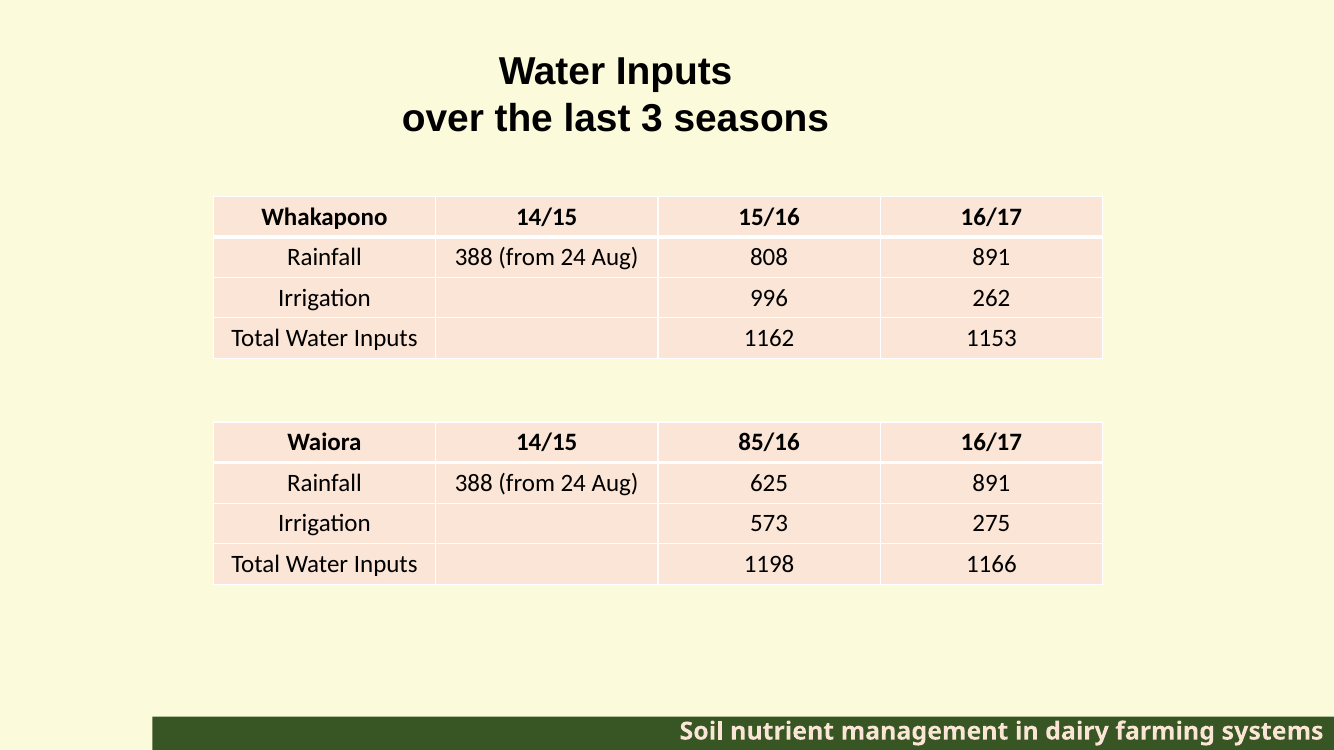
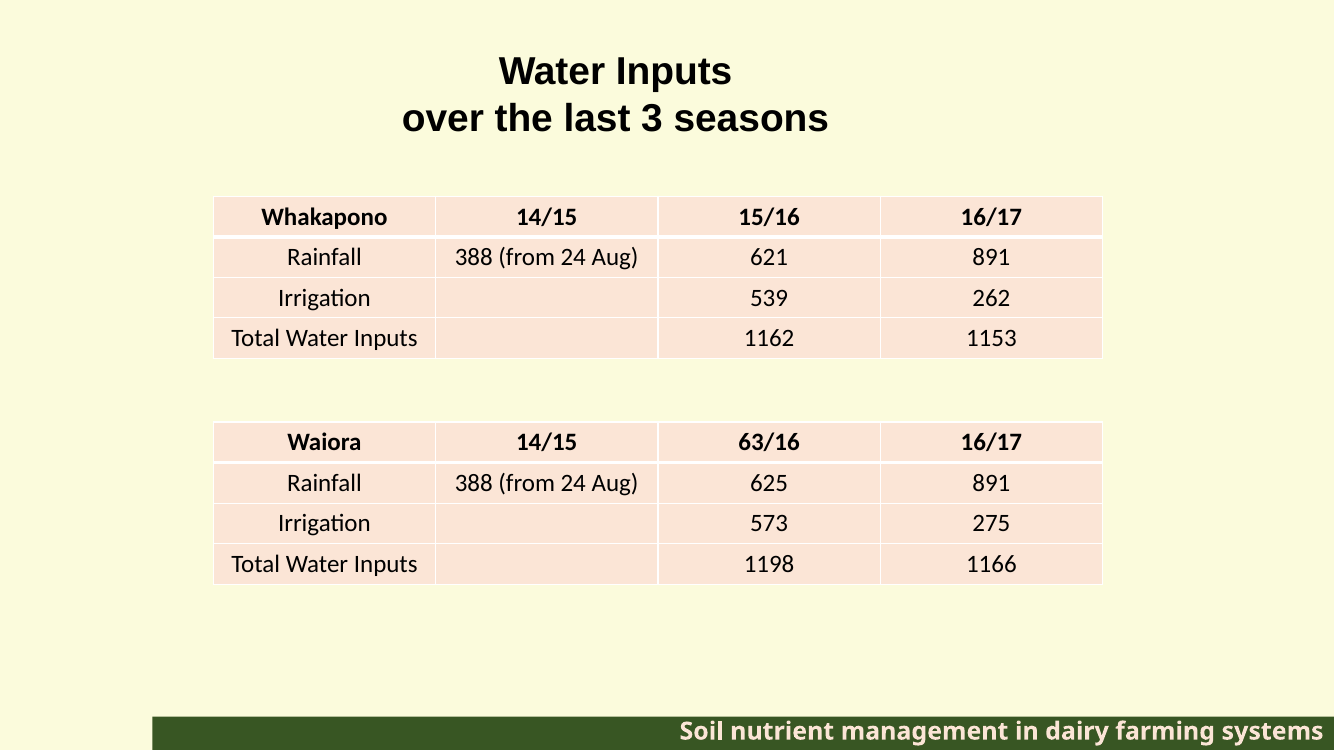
808: 808 -> 621
996: 996 -> 539
85/16: 85/16 -> 63/16
